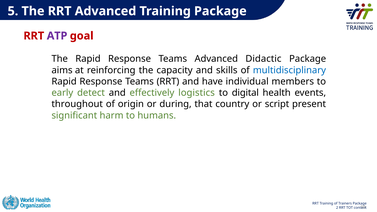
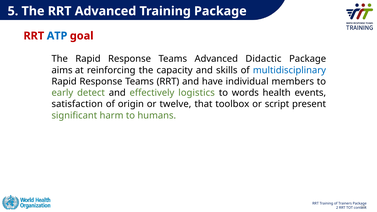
ATP colour: purple -> blue
digital: digital -> words
throughout: throughout -> satisfaction
during: during -> twelve
country: country -> toolbox
